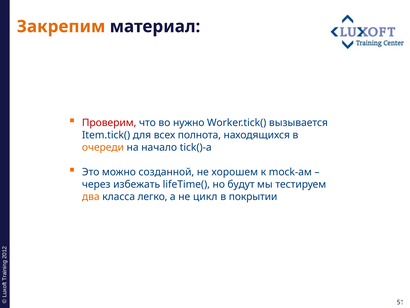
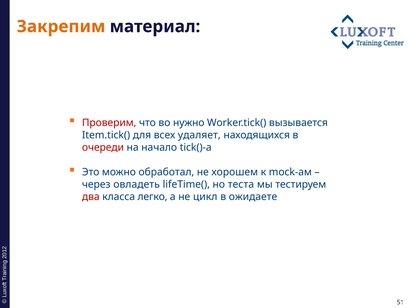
полнота: полнота -> удаляет
очереди colour: orange -> red
созданной: созданной -> обработал
избежать: избежать -> овладеть
будут: будут -> теста
два colour: orange -> red
покрытии: покрытии -> ожидаете
